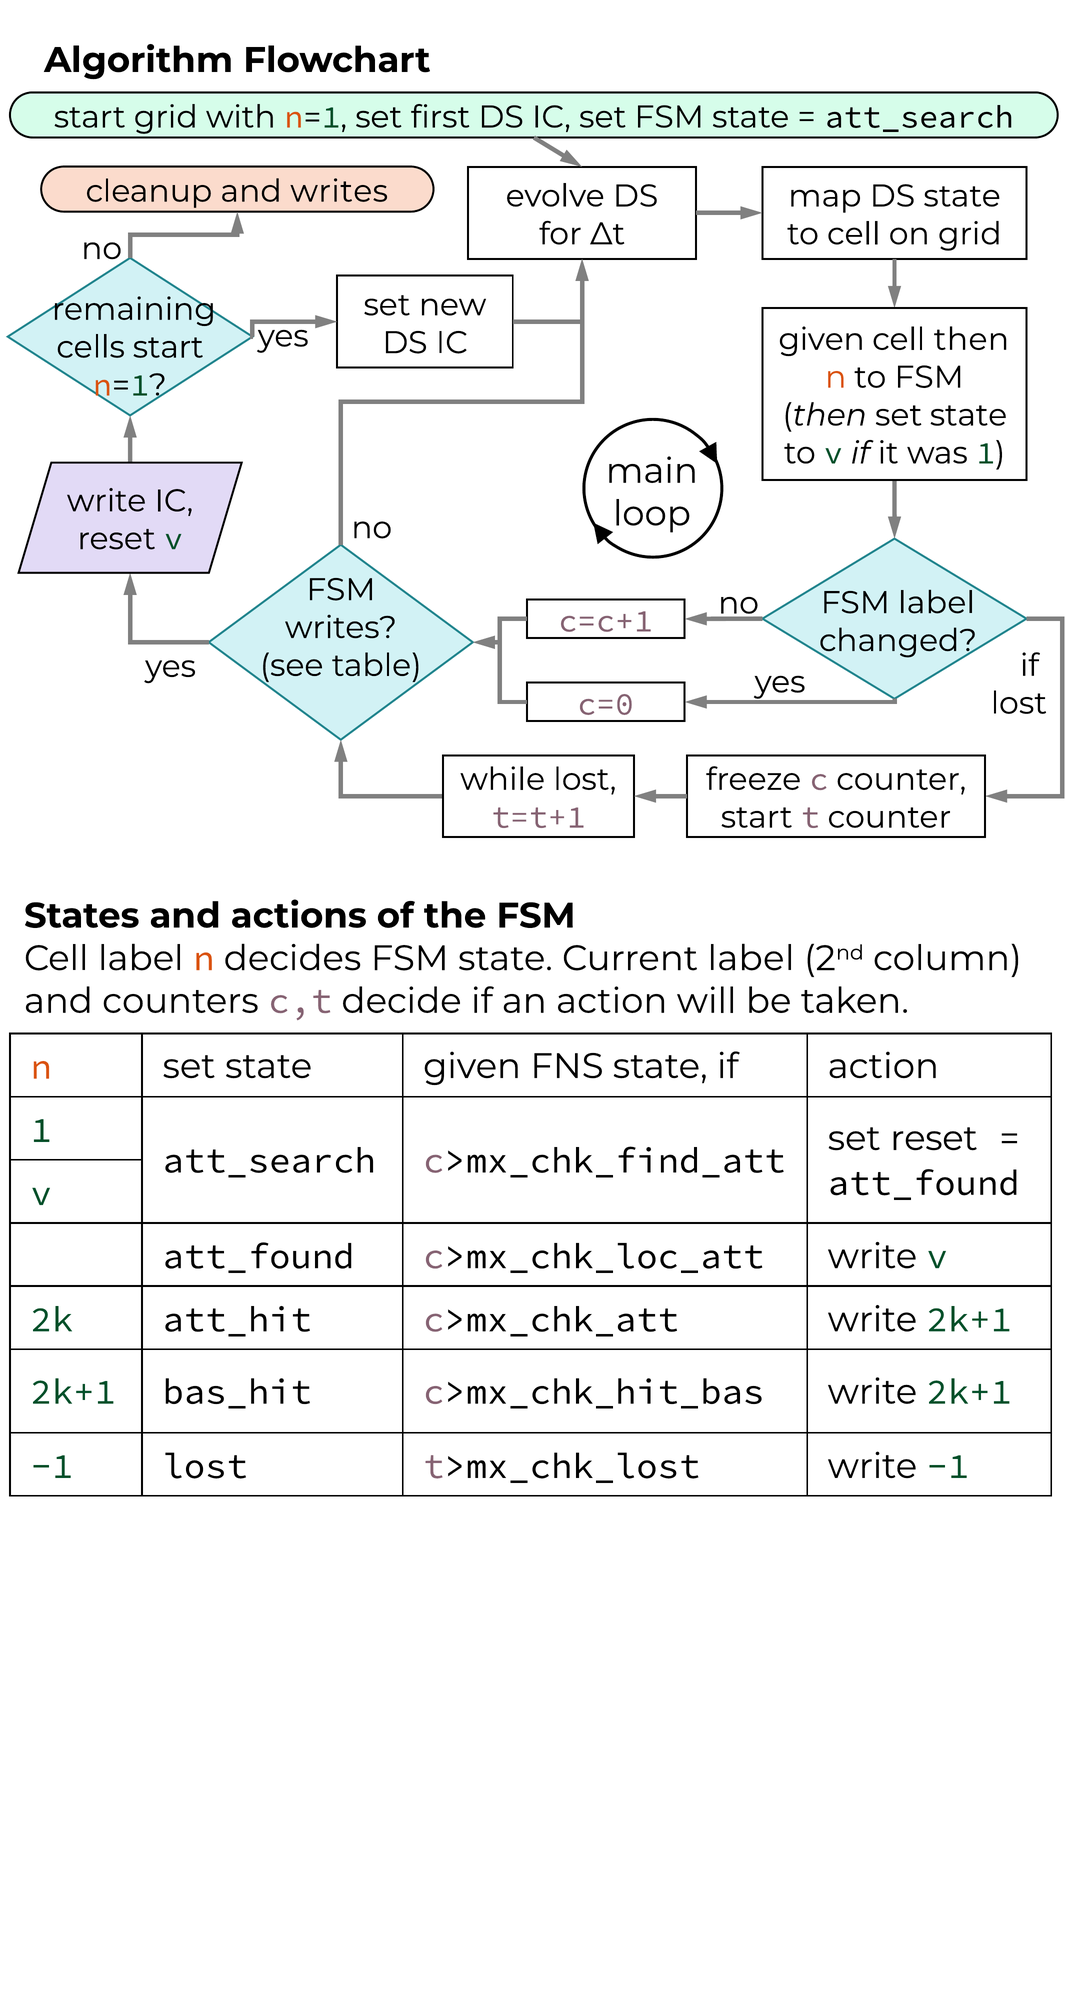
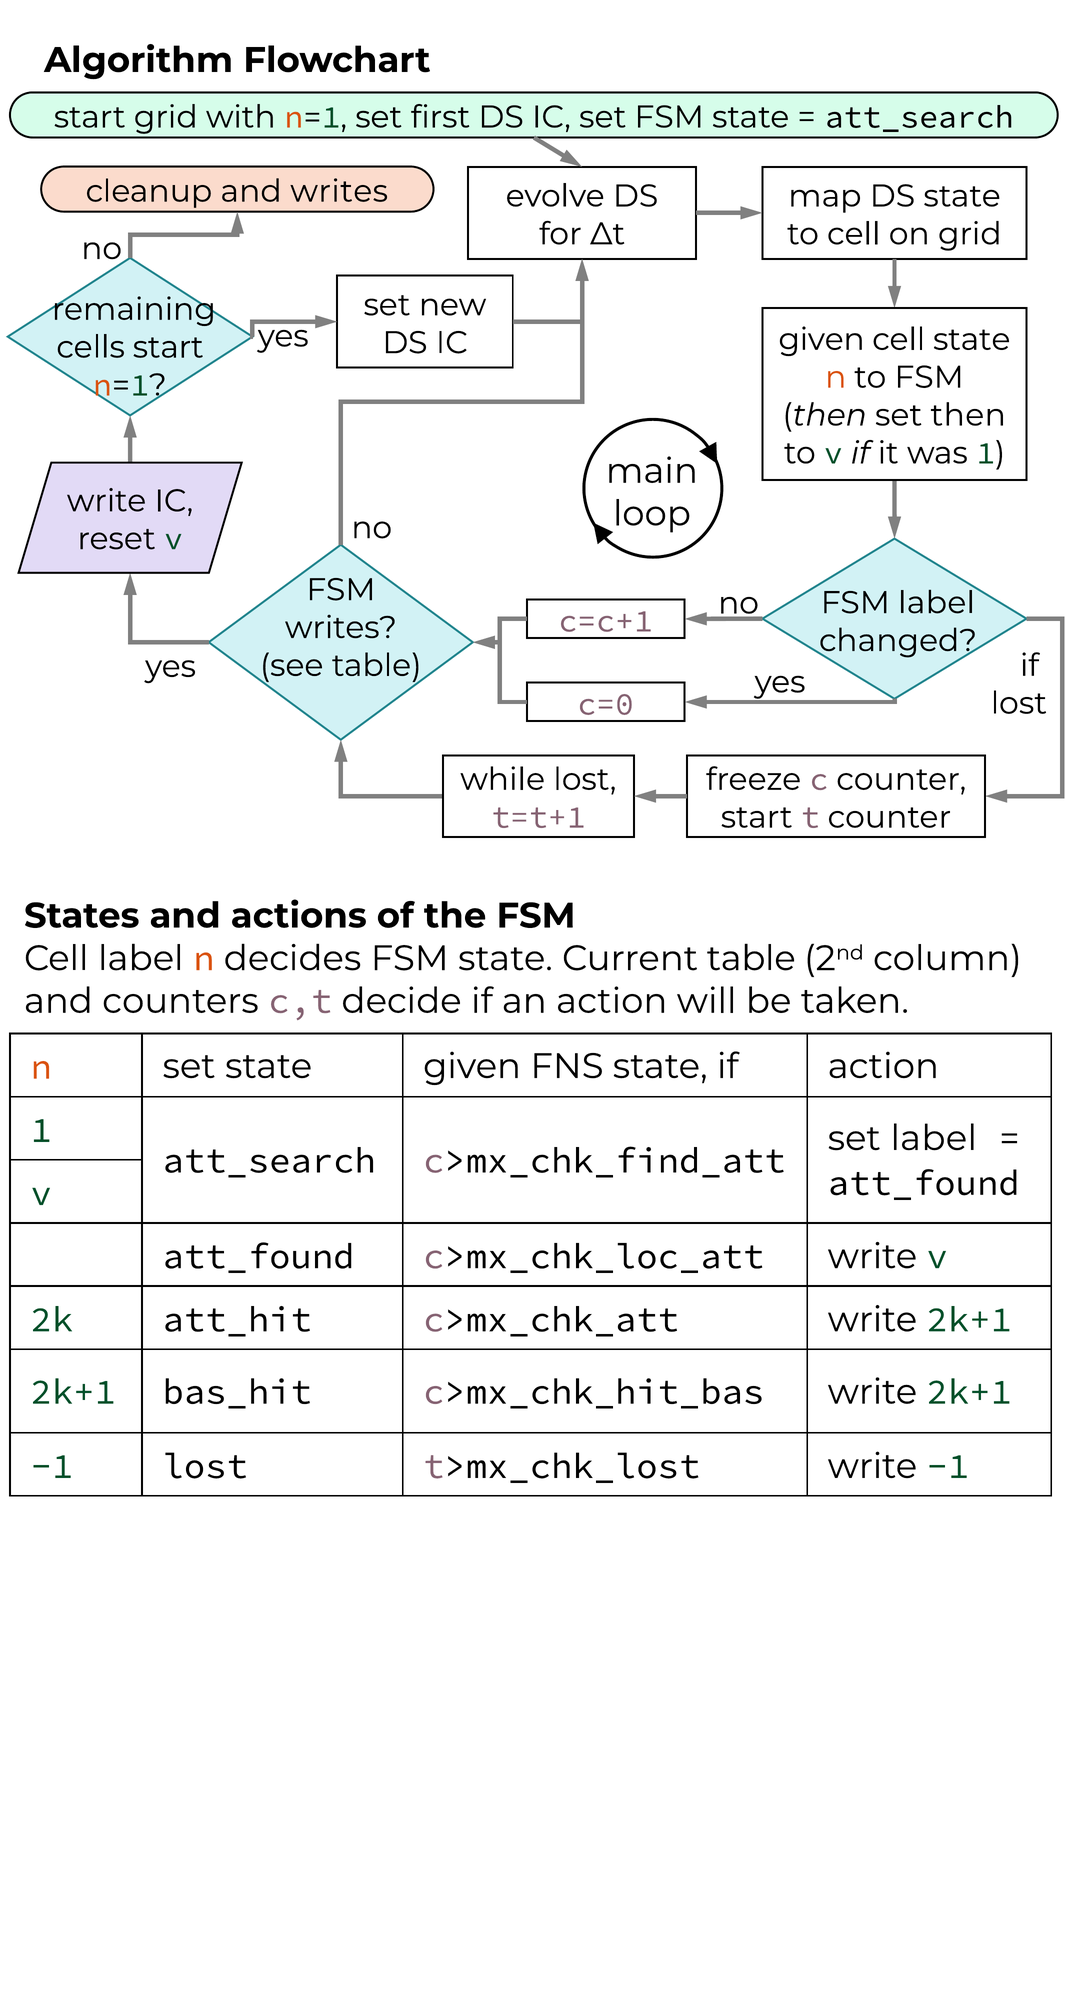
cell then: then -> state
then set state: state -> then
Current label: label -> table
set reset: reset -> label
